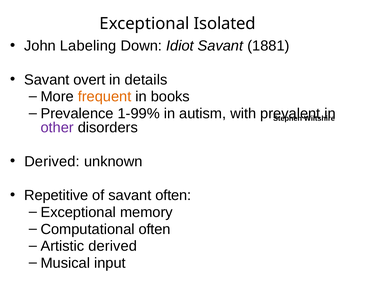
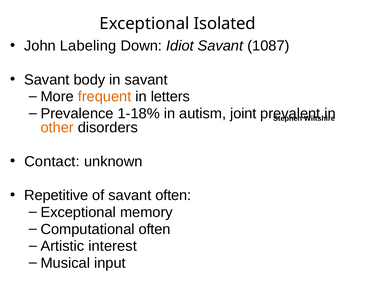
1881: 1881 -> 1087
overt: overt -> body
in details: details -> savant
books: books -> letters
1-99%: 1-99% -> 1-18%
with: with -> joint
other colour: purple -> orange
Derived at (52, 161): Derived -> Contact
Artistic derived: derived -> interest
